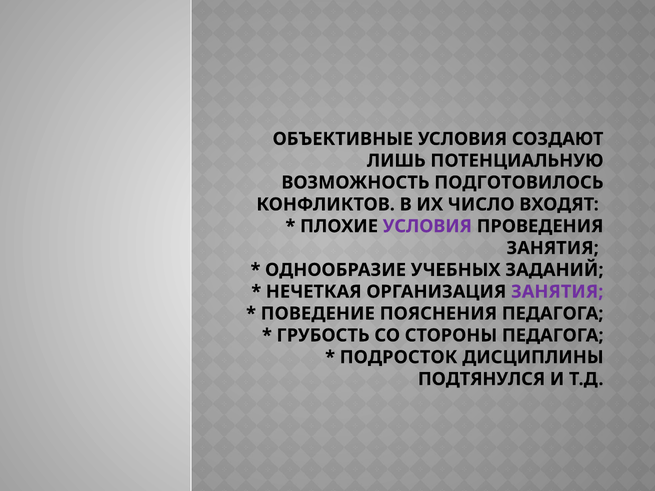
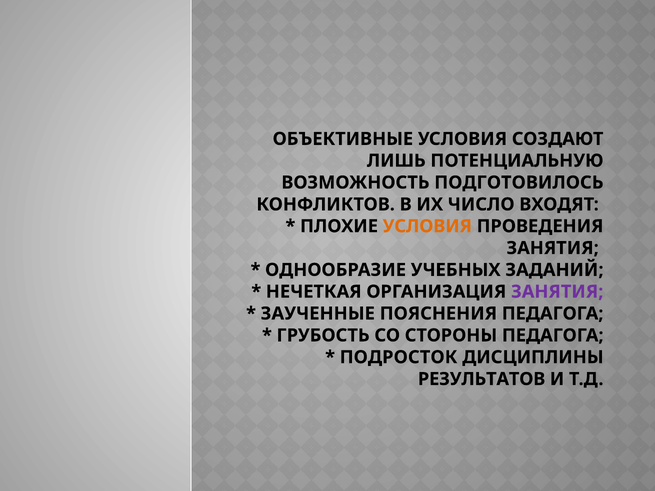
УСЛОВИЯ at (427, 226) colour: purple -> orange
ПОВЕДЕНИЕ: ПОВЕДЕНИЕ -> ЗАУЧЕННЫЕ
ПОДТЯНУЛСЯ: ПОДТЯНУЛСЯ -> РЕЗУЛЬТАТОВ
